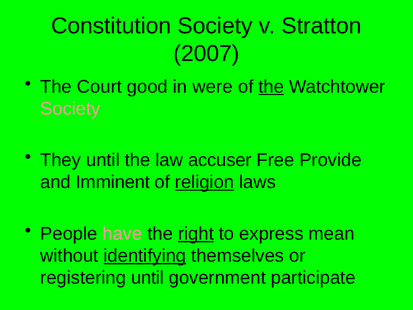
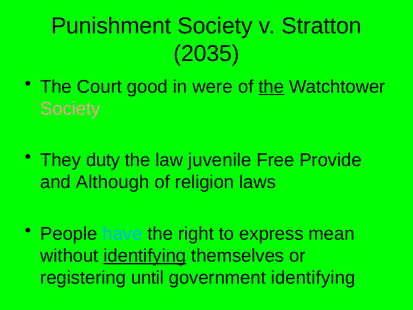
Constitution: Constitution -> Punishment
2007: 2007 -> 2035
They until: until -> duty
accuser: accuser -> juvenile
Imminent: Imminent -> Although
religion underline: present -> none
have colour: pink -> light blue
right underline: present -> none
government participate: participate -> identifying
